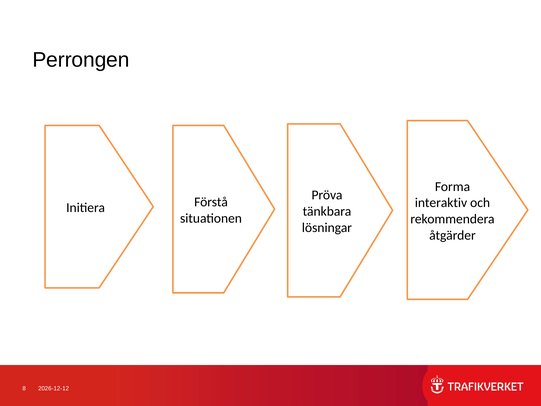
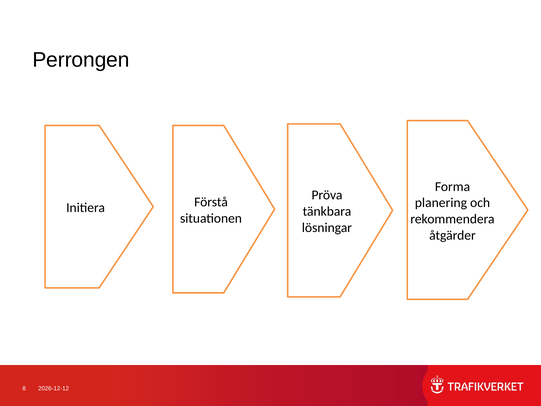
interaktiv: interaktiv -> planering
